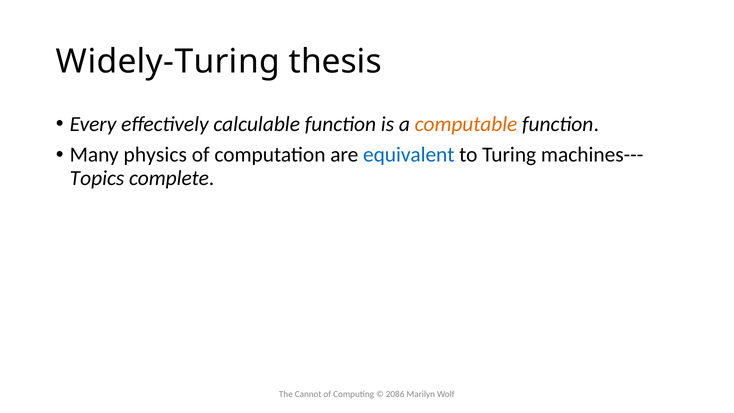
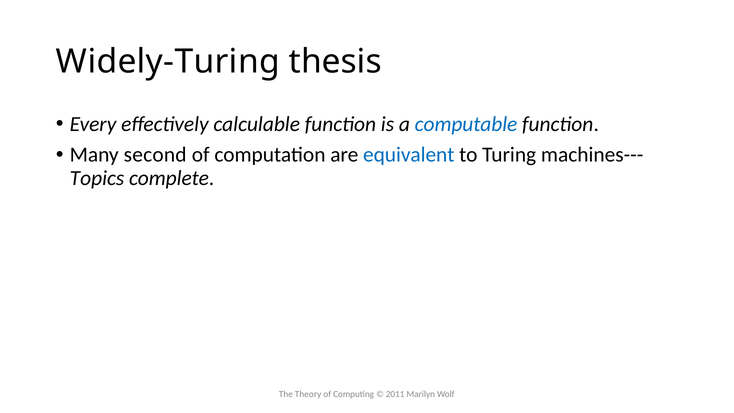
computable colour: orange -> blue
physics: physics -> second
Cannot: Cannot -> Theory
2086: 2086 -> 2011
